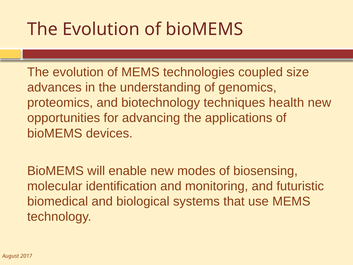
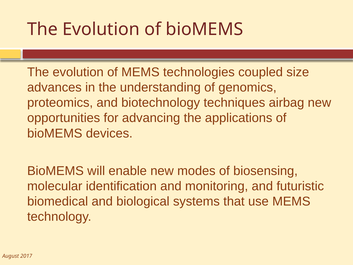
health: health -> airbag
